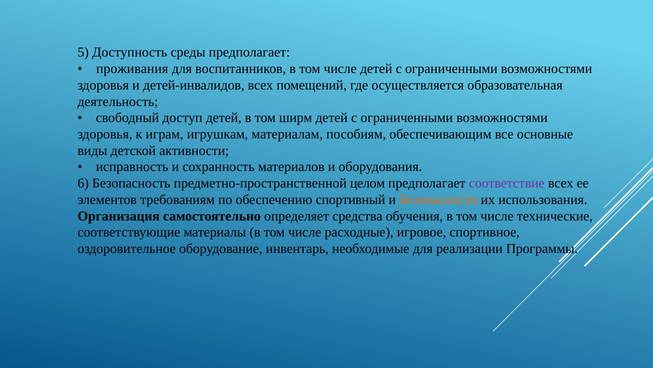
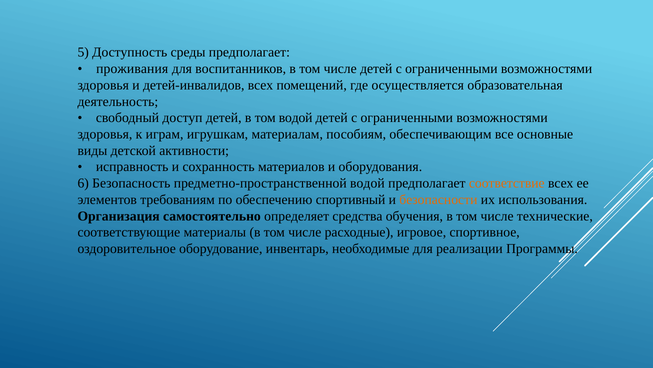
том ширм: ширм -> водой
предметно-пространственной целом: целом -> водой
соответствие colour: purple -> orange
